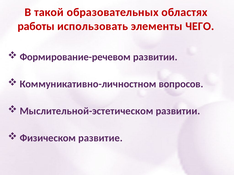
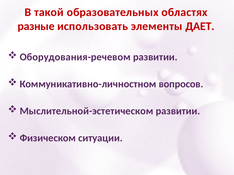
работы: работы -> разные
ЧЕГО: ЧЕГО -> ДАЕТ
Формирование-речевом: Формирование-речевом -> Оборудования-речевом
развитие: развитие -> ситуации
